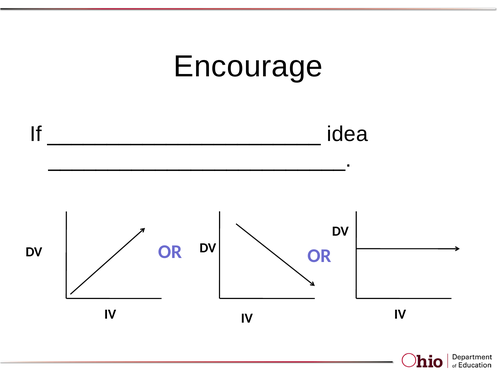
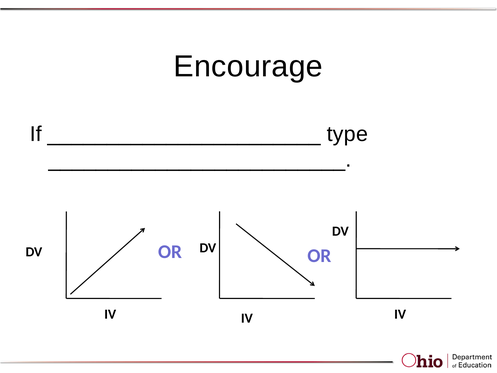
idea: idea -> type
